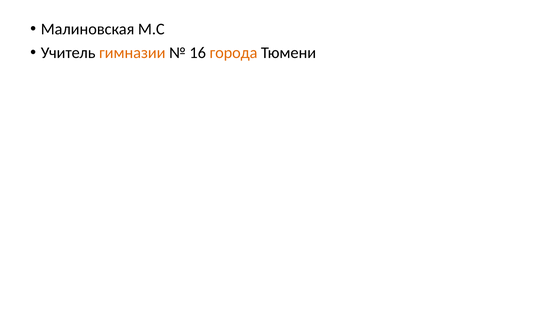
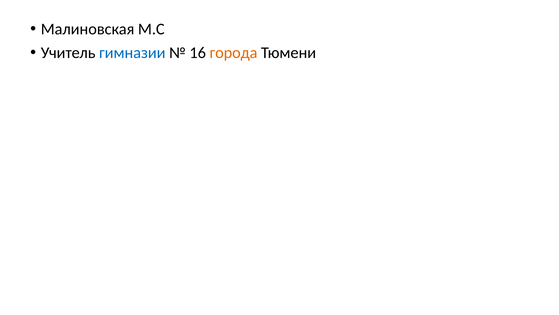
гимназии colour: orange -> blue
